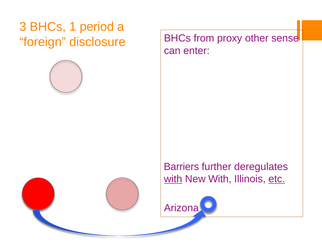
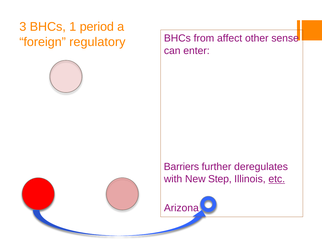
disclosure: disclosure -> regulatory
proxy: proxy -> affect
with at (173, 179) underline: present -> none
New With: With -> Step
